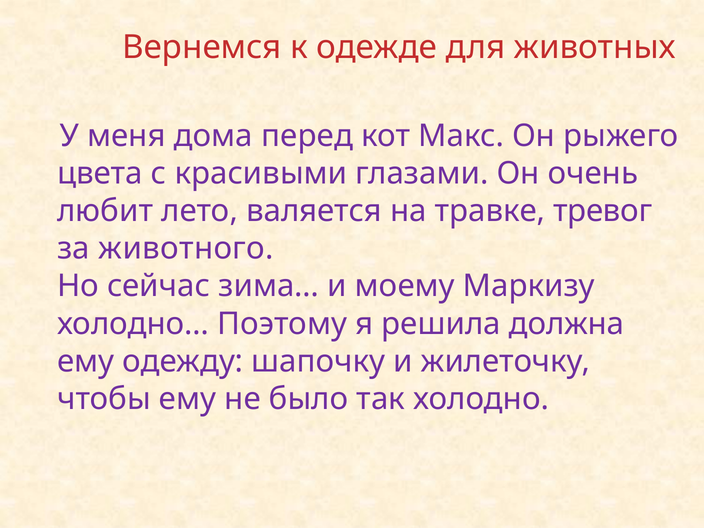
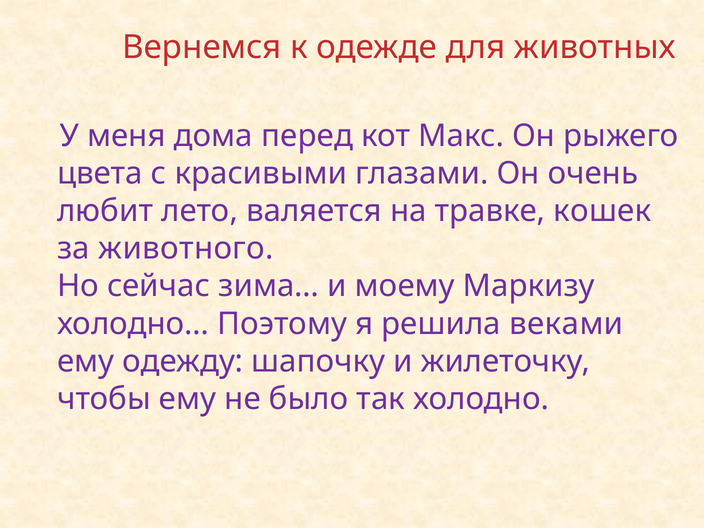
тревог: тревог -> кошек
должна: должна -> веками
